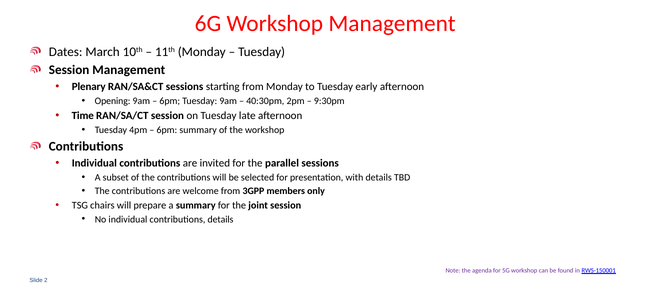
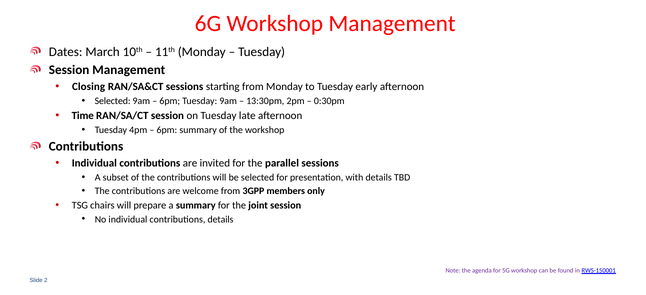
Plenary: Plenary -> Closing
Opening at (113, 101): Opening -> Selected
40:30pm: 40:30pm -> 13:30pm
9:30pm: 9:30pm -> 0:30pm
